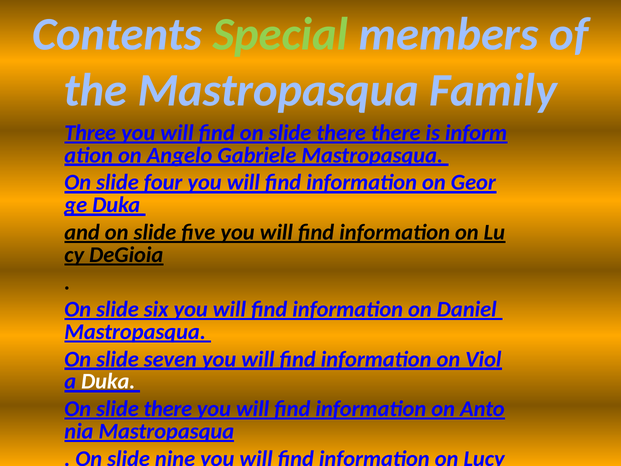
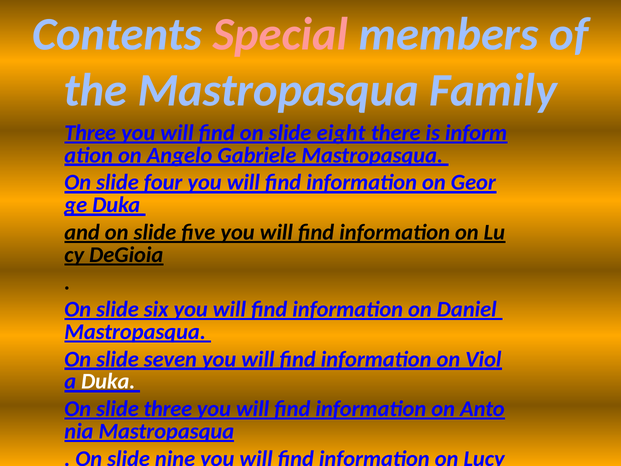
Special colour: light green -> pink
find on slide there: there -> eight
there at (168, 409): there -> three
